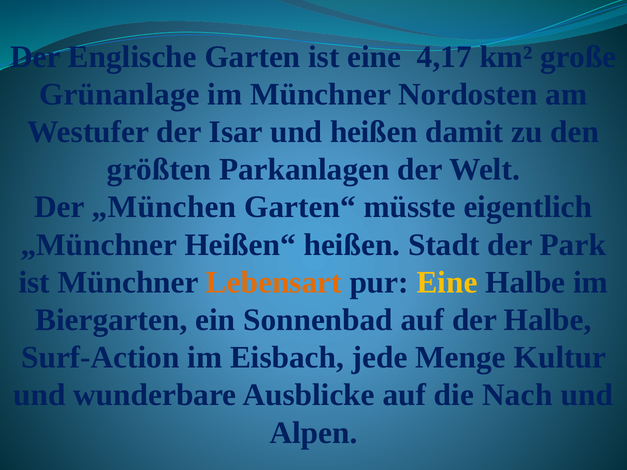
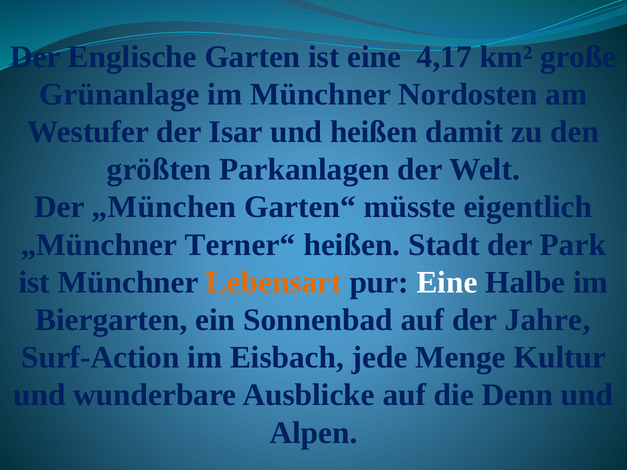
Heißen“: Heißen“ -> Terner“
Eine at (447, 282) colour: yellow -> white
der Halbe: Halbe -> Jahre
Nach: Nach -> Denn
